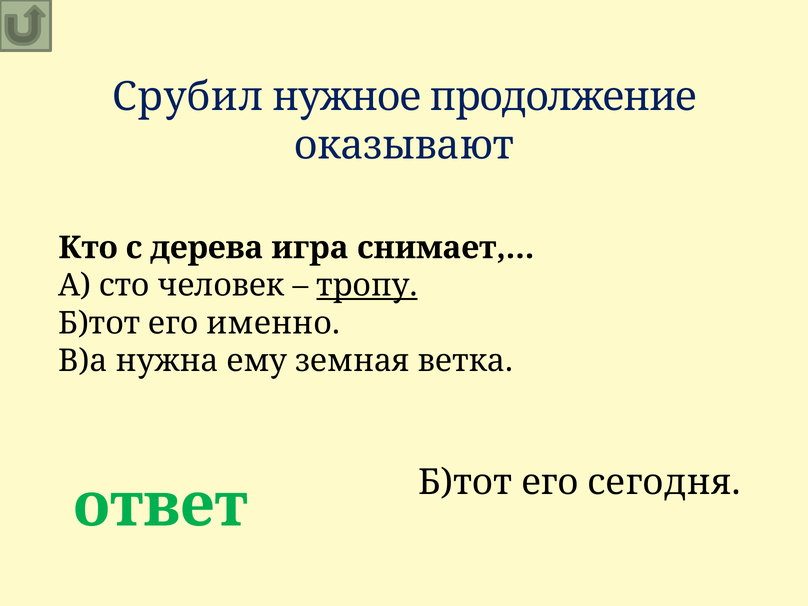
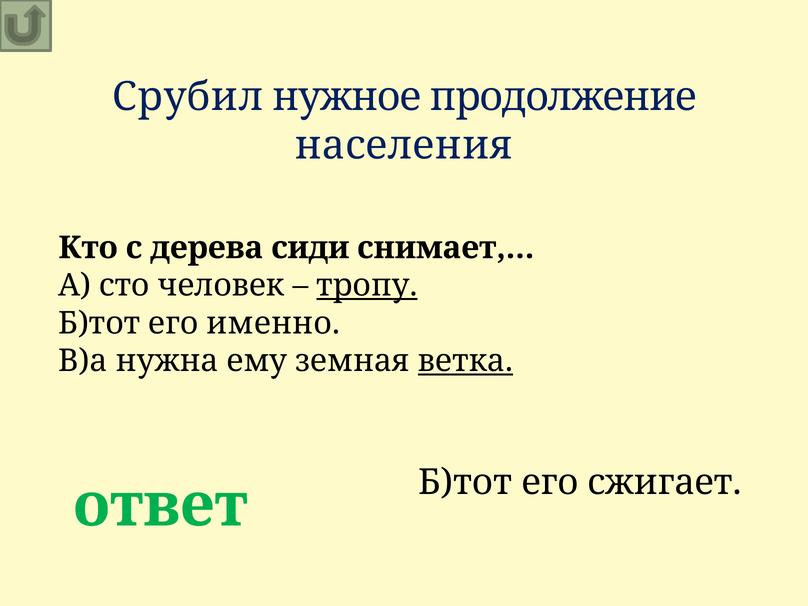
оказывают: оказывают -> населения
игра: игра -> сиди
ветка underline: none -> present
сегодня: сегодня -> сжигает
